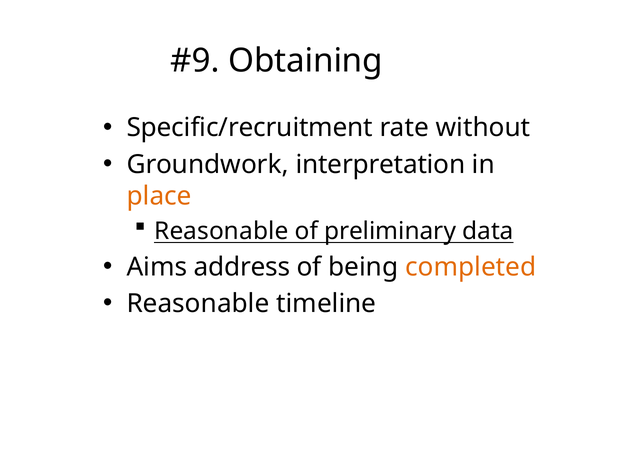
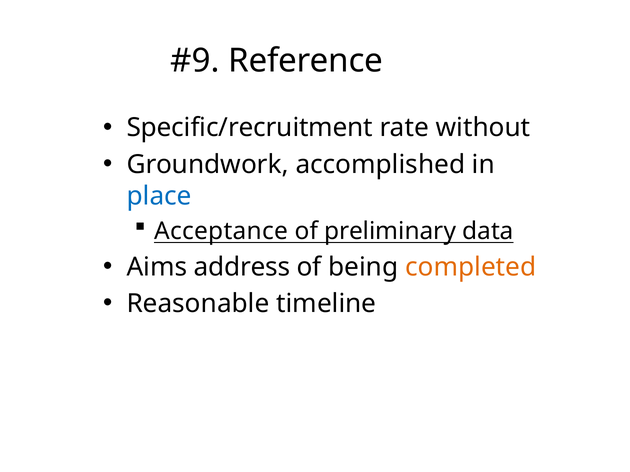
Obtaining: Obtaining -> Reference
interpretation: interpretation -> accomplished
place colour: orange -> blue
Reasonable at (221, 231): Reasonable -> Acceptance
